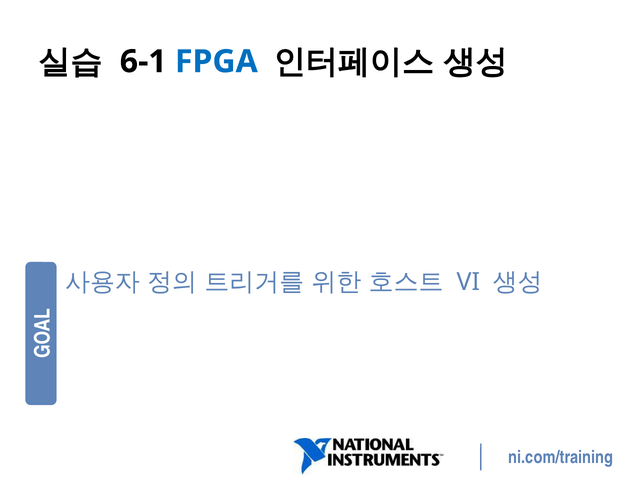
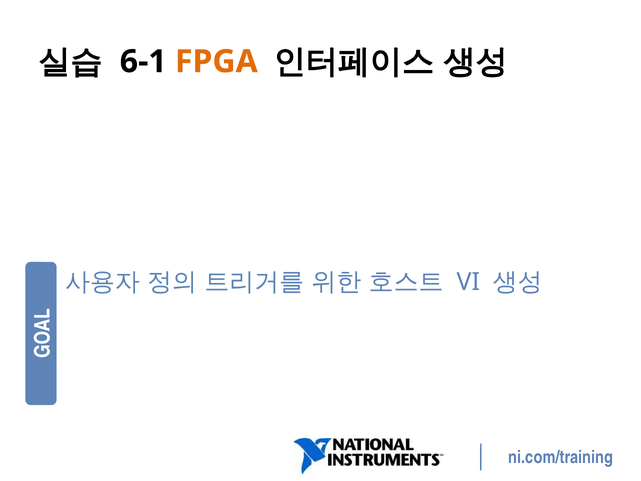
FPGA colour: blue -> orange
